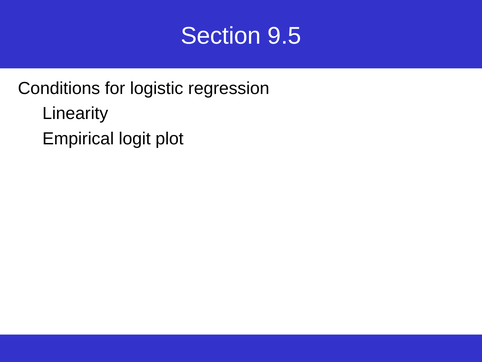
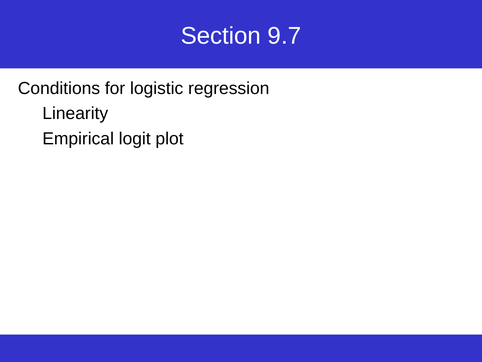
9.5: 9.5 -> 9.7
